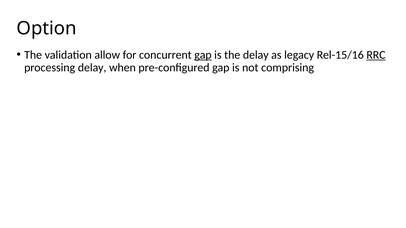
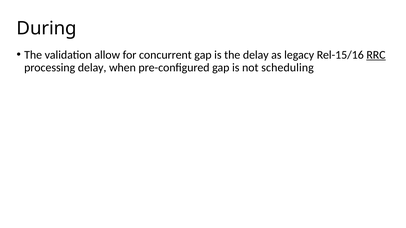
Option: Option -> During
gap at (203, 55) underline: present -> none
comprising: comprising -> scheduling
